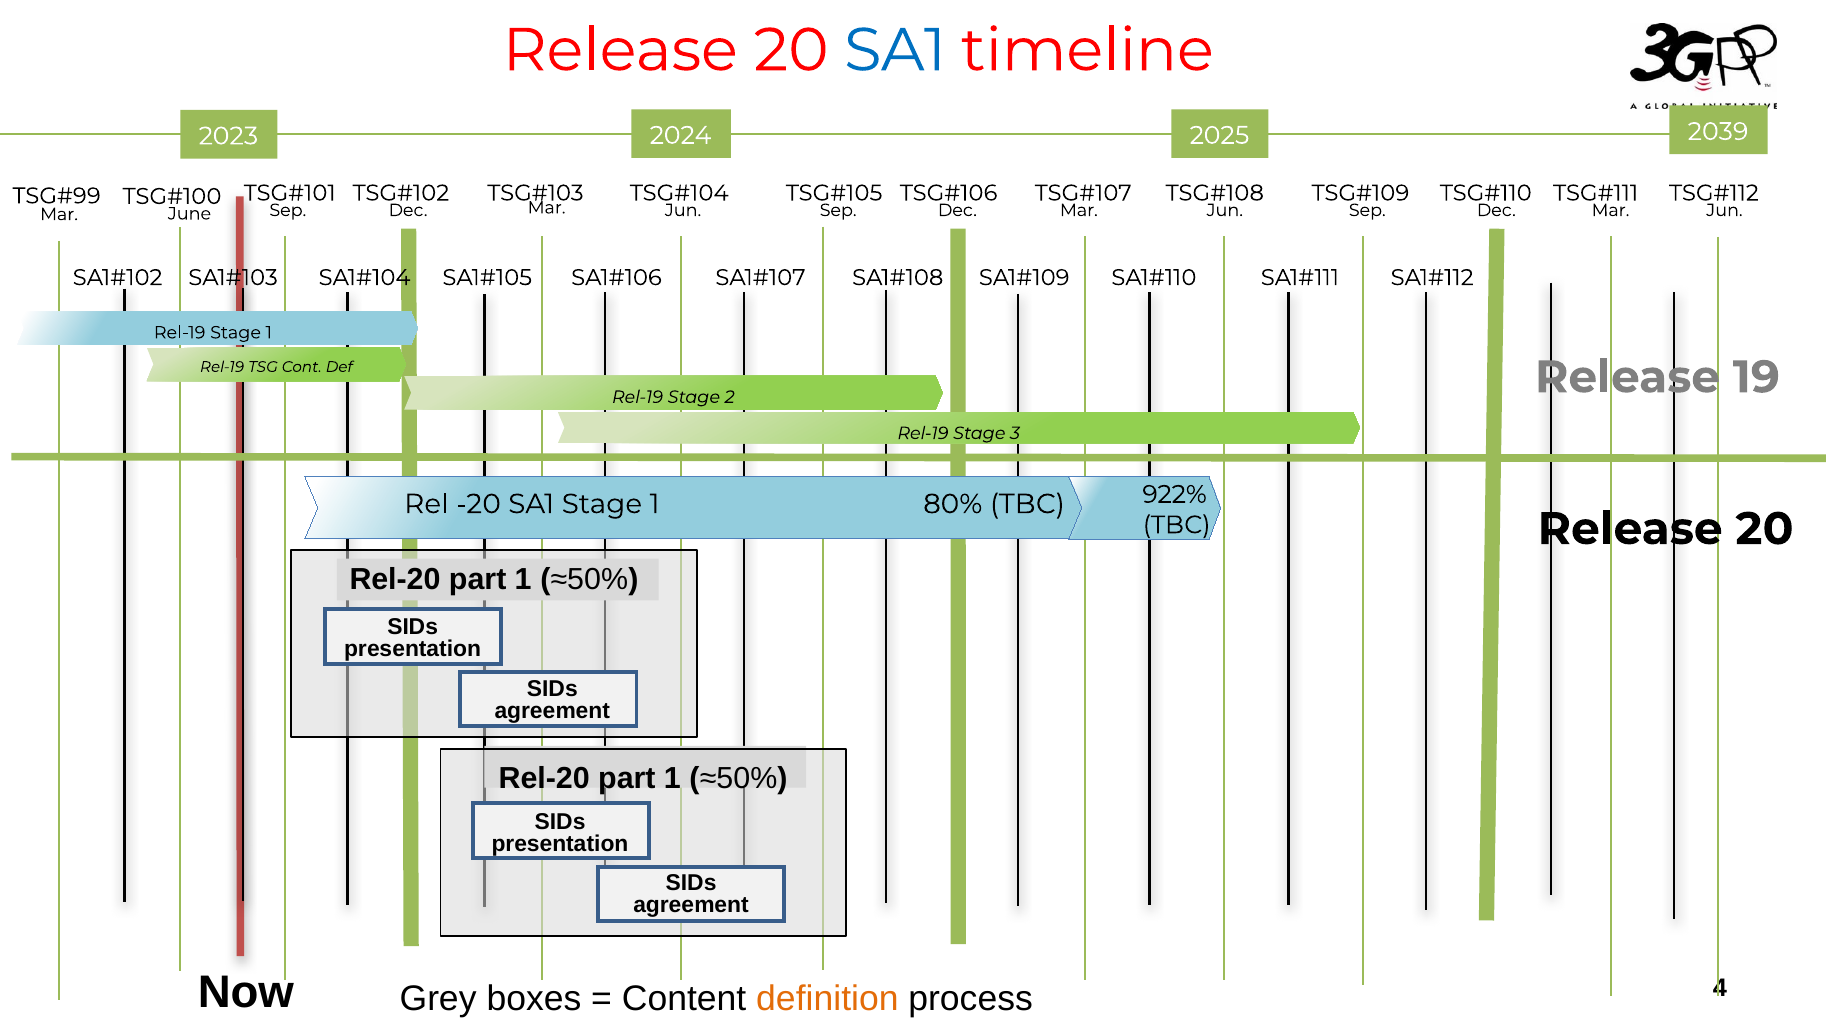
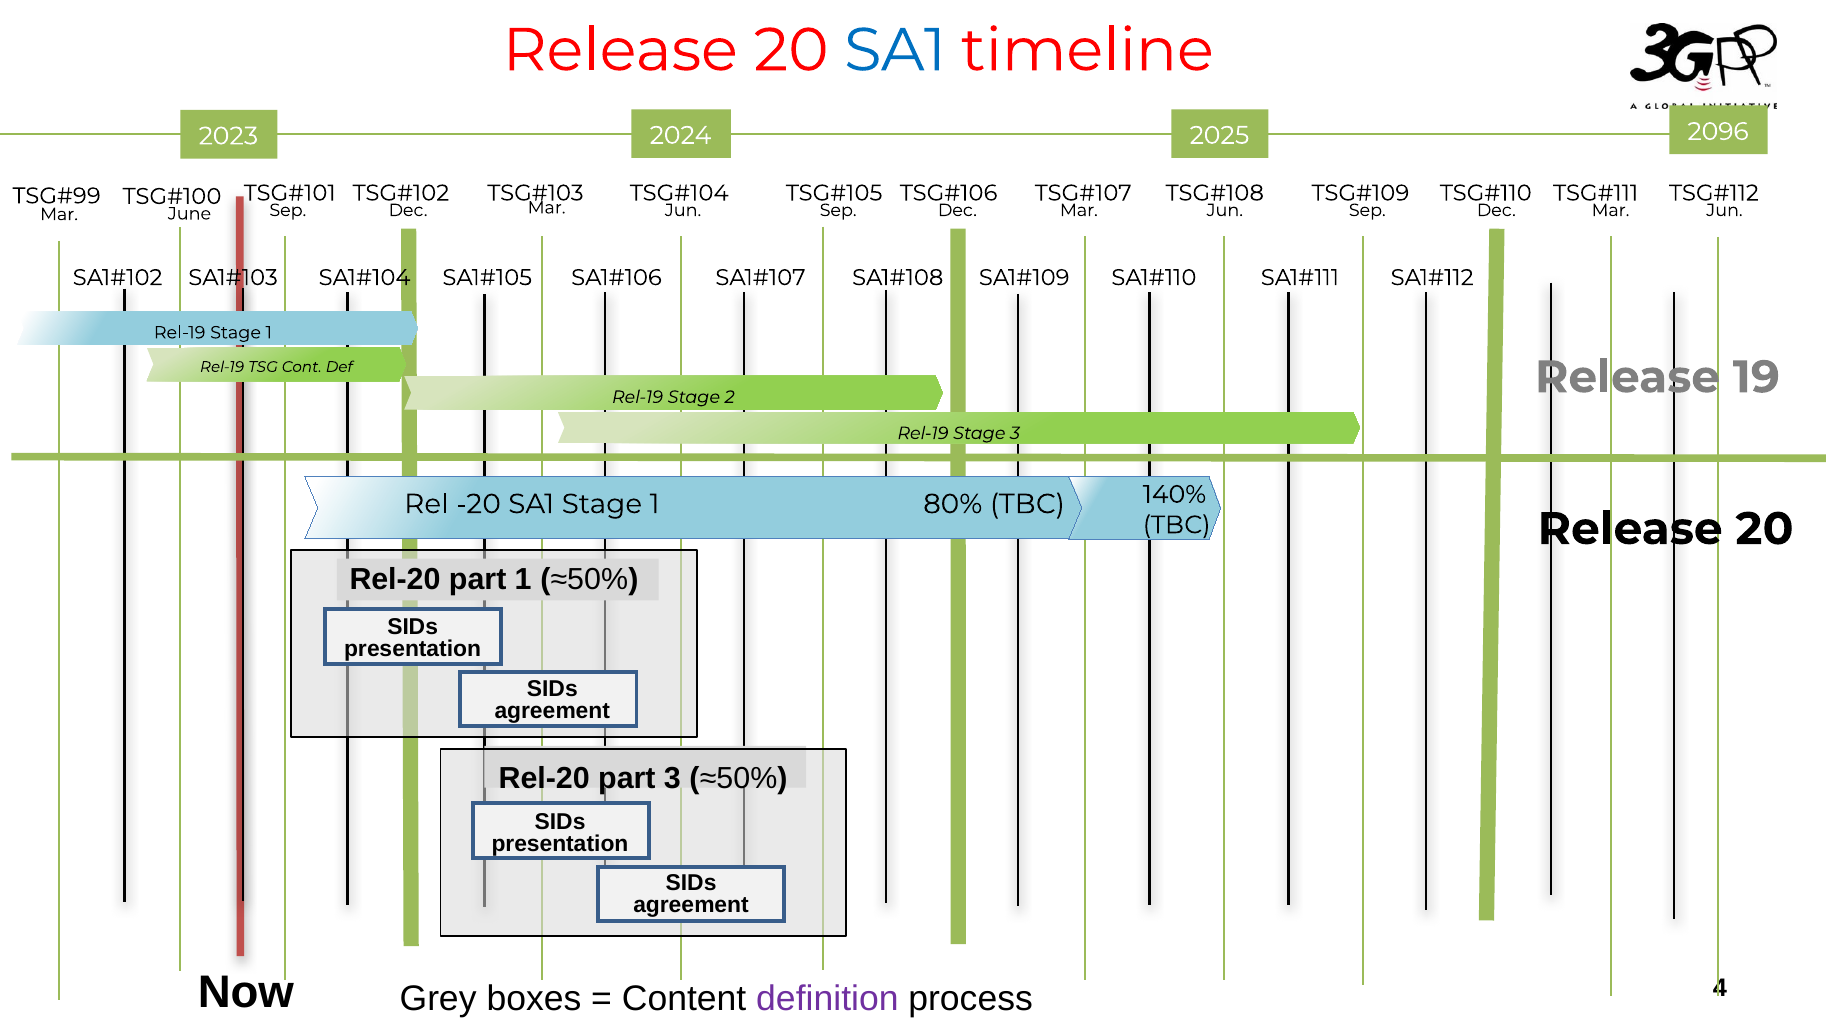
2039: 2039 -> 2096
922%: 922% -> 140%
1 at (672, 778): 1 -> 3
definition colour: orange -> purple
